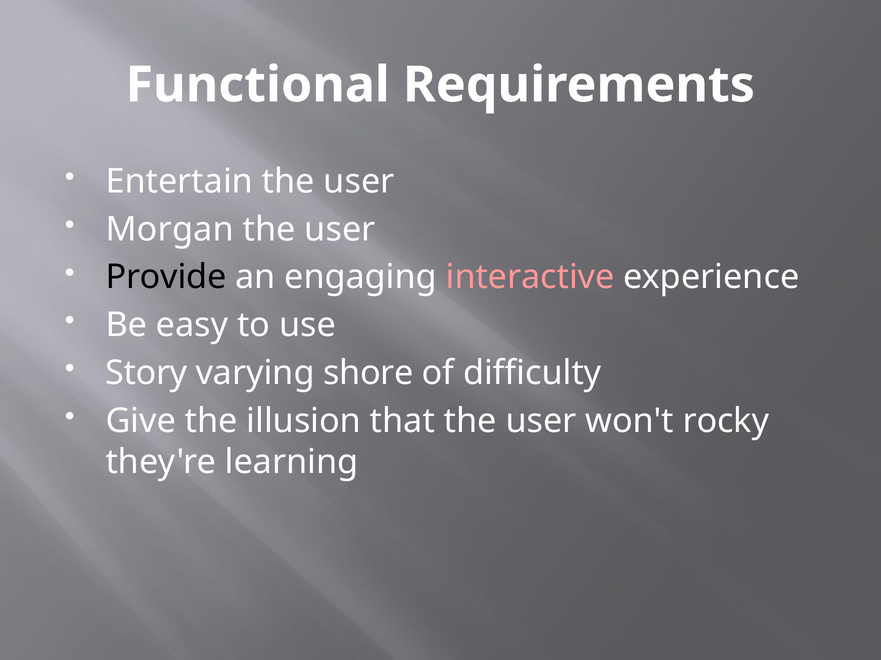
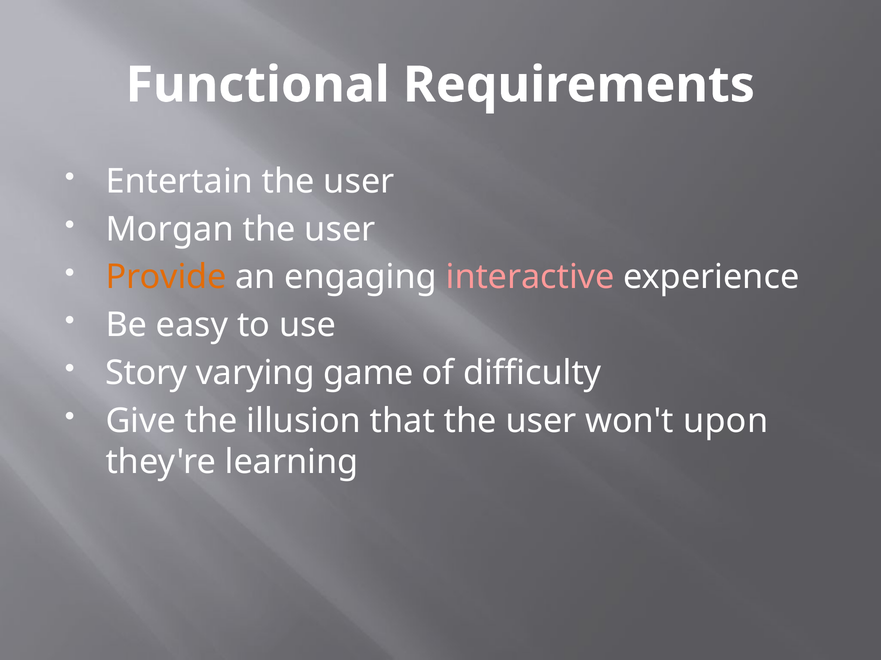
Provide colour: black -> orange
shore: shore -> game
rocky: rocky -> upon
